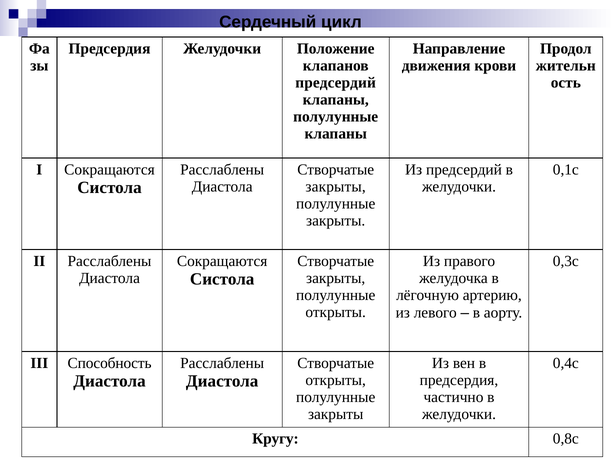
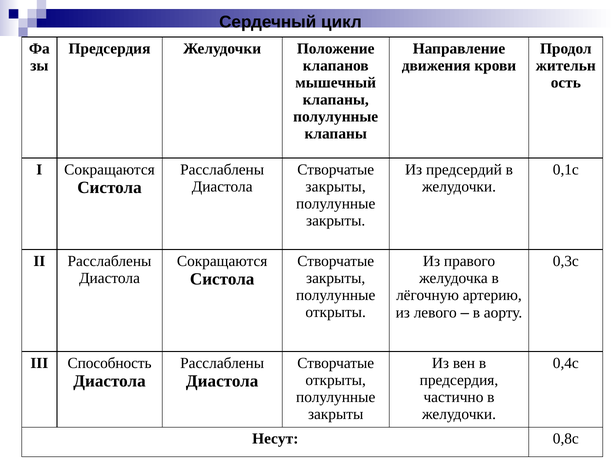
предсердий at (336, 83): предсердий -> мышечный
Кругу: Кругу -> Несут
